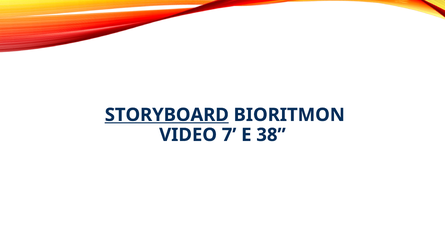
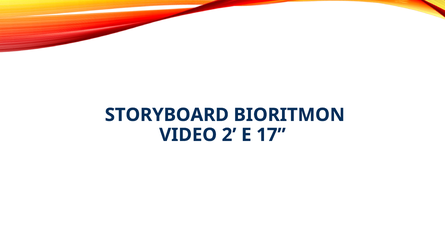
STORYBOARD underline: present -> none
7: 7 -> 2
38: 38 -> 17
